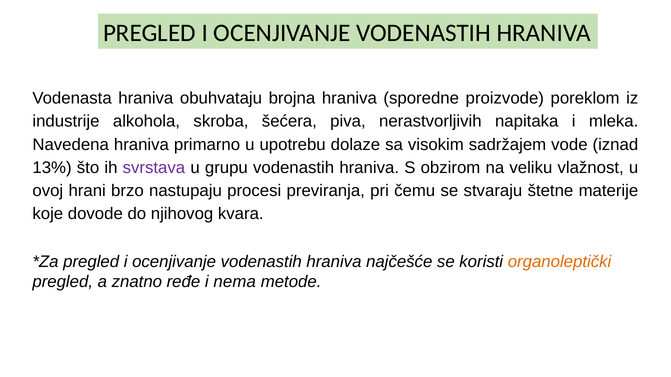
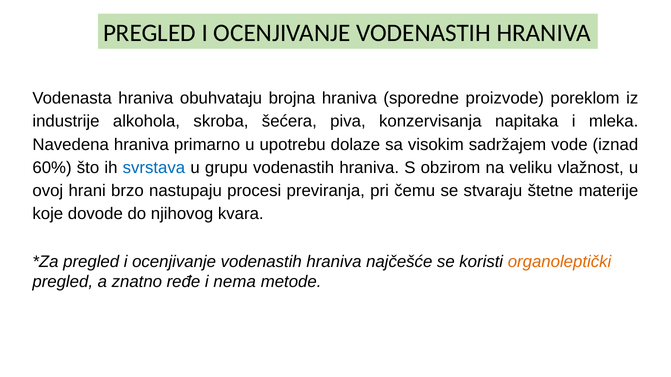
nerastvorljivih: nerastvorljivih -> konzervisanja
13%: 13% -> 60%
svrstava colour: purple -> blue
